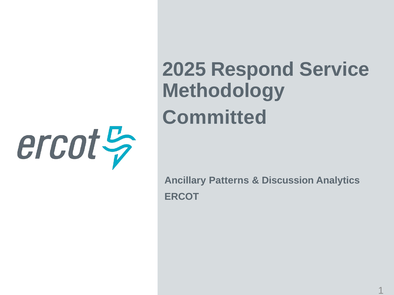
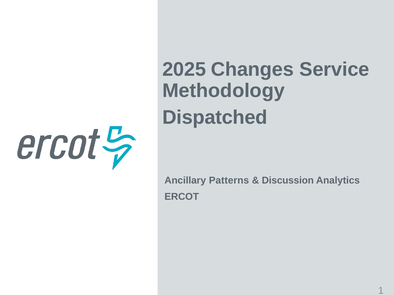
Respond: Respond -> Changes
Committed: Committed -> Dispatched
